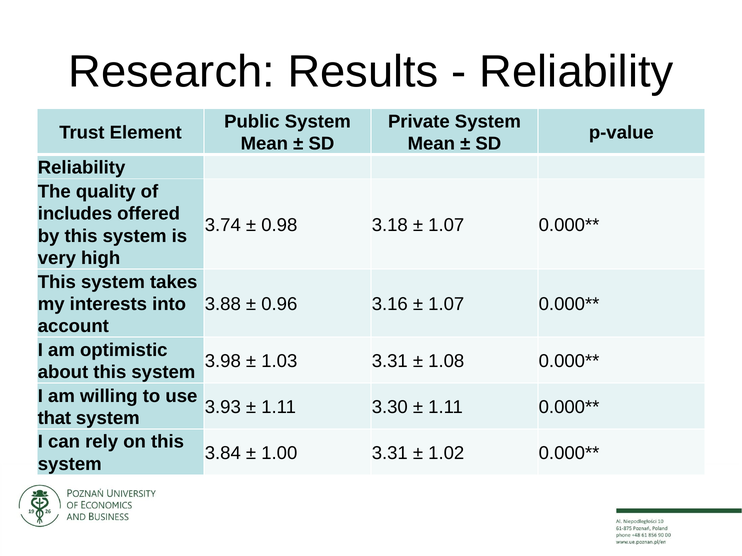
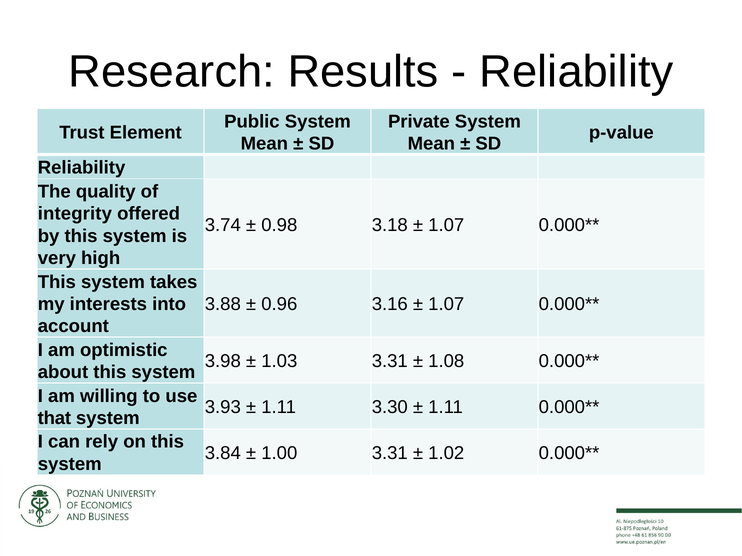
includes: includes -> integrity
